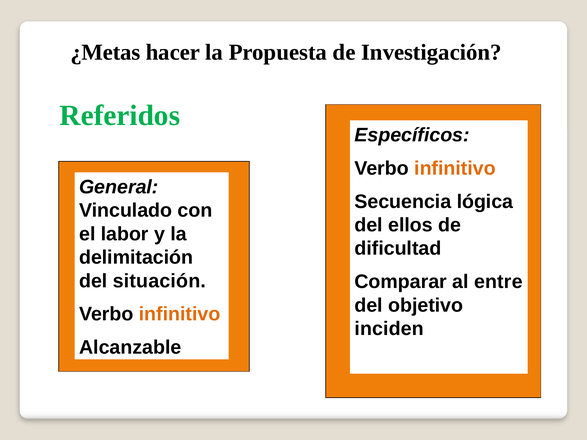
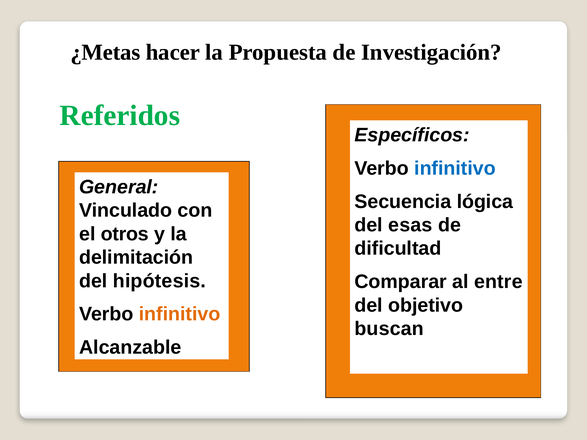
infinitivo at (455, 168) colour: orange -> blue
ellos: ellos -> esas
labor: labor -> otros
situación: situación -> hipótesis
inciden: inciden -> buscan
